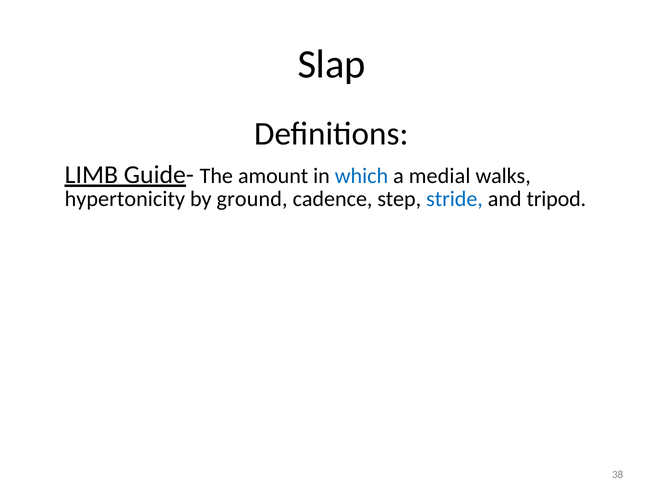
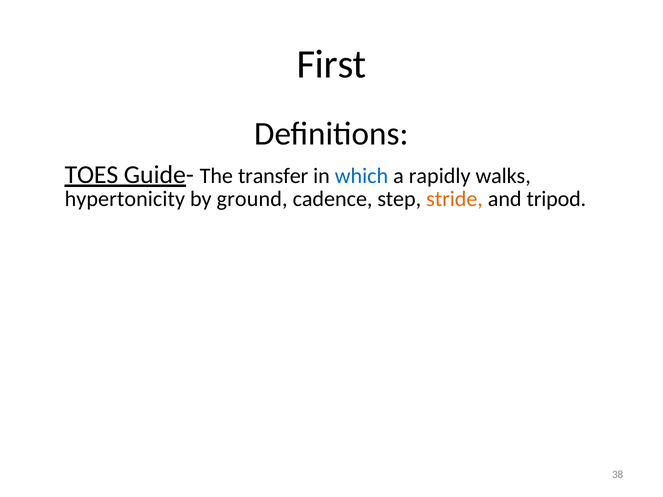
Slap: Slap -> First
LIMB: LIMB -> TOES
amount: amount -> transfer
medial: medial -> rapidly
stride colour: blue -> orange
